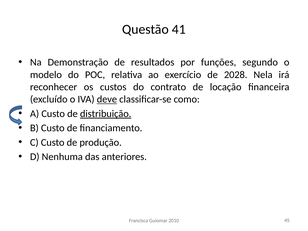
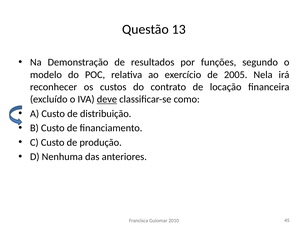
41: 41 -> 13
2028: 2028 -> 2005
distribuição underline: present -> none
